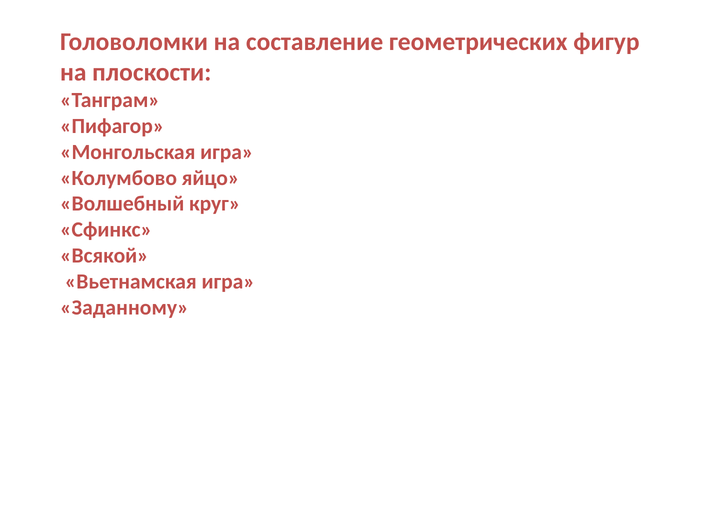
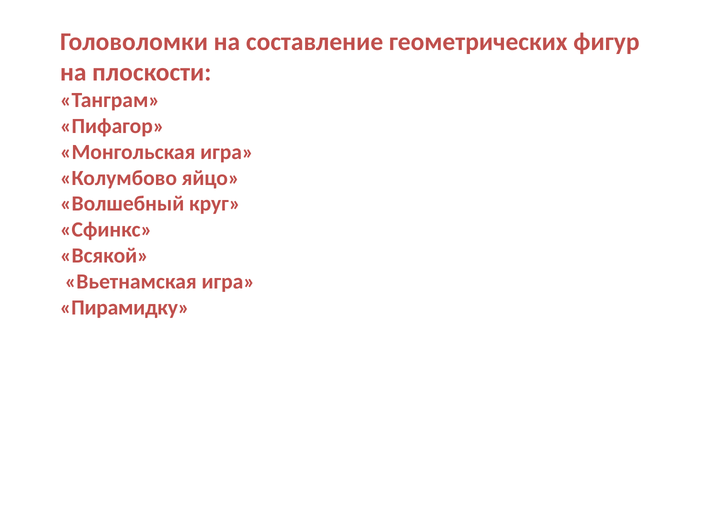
Заданному: Заданному -> Пирамидку
